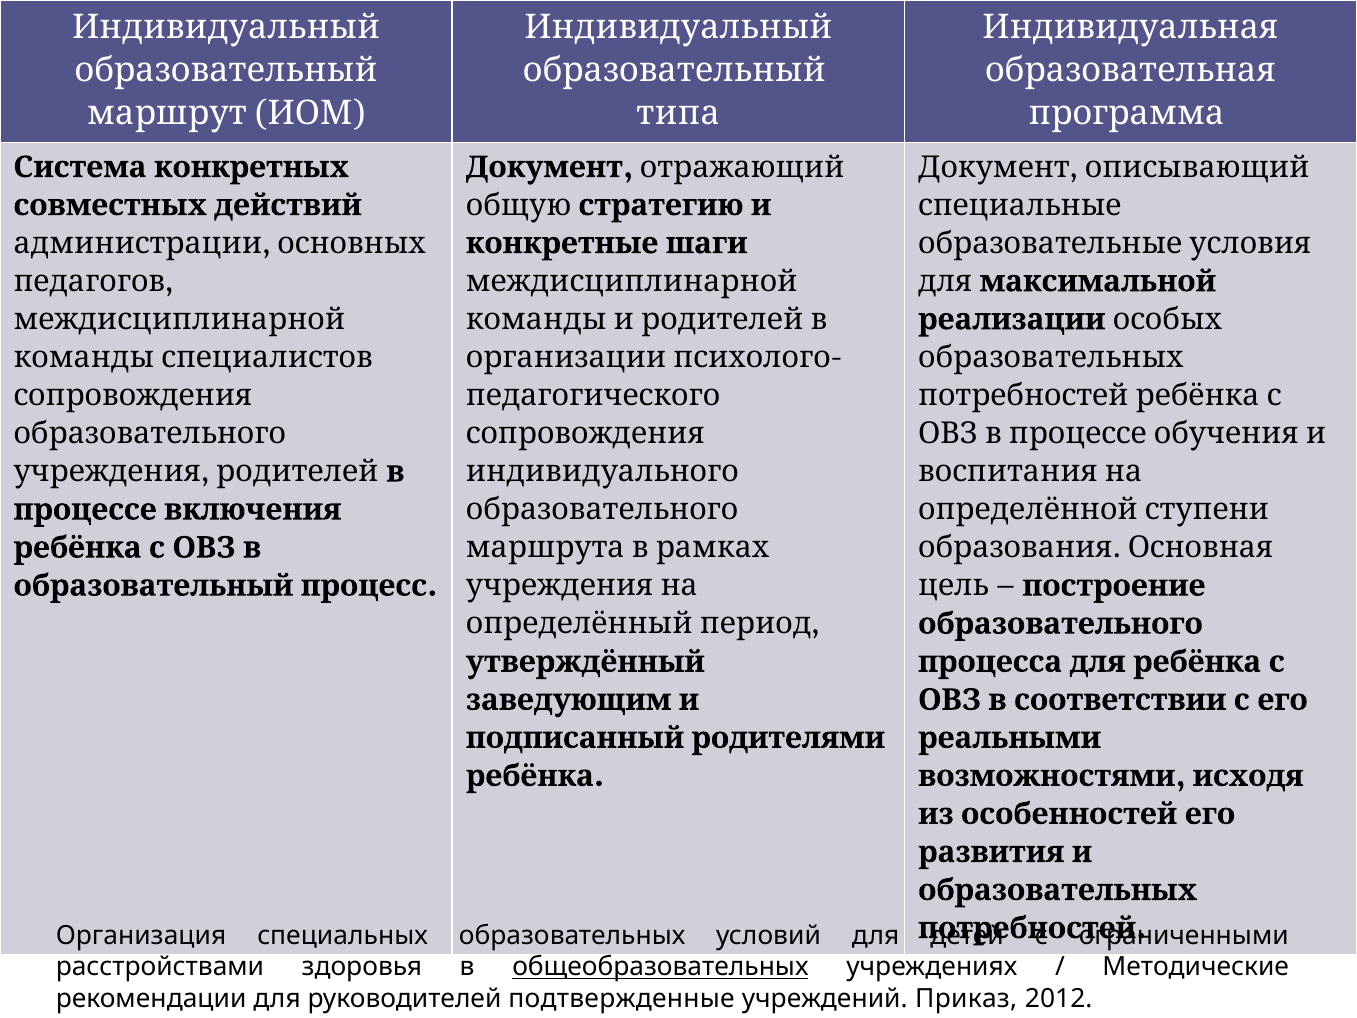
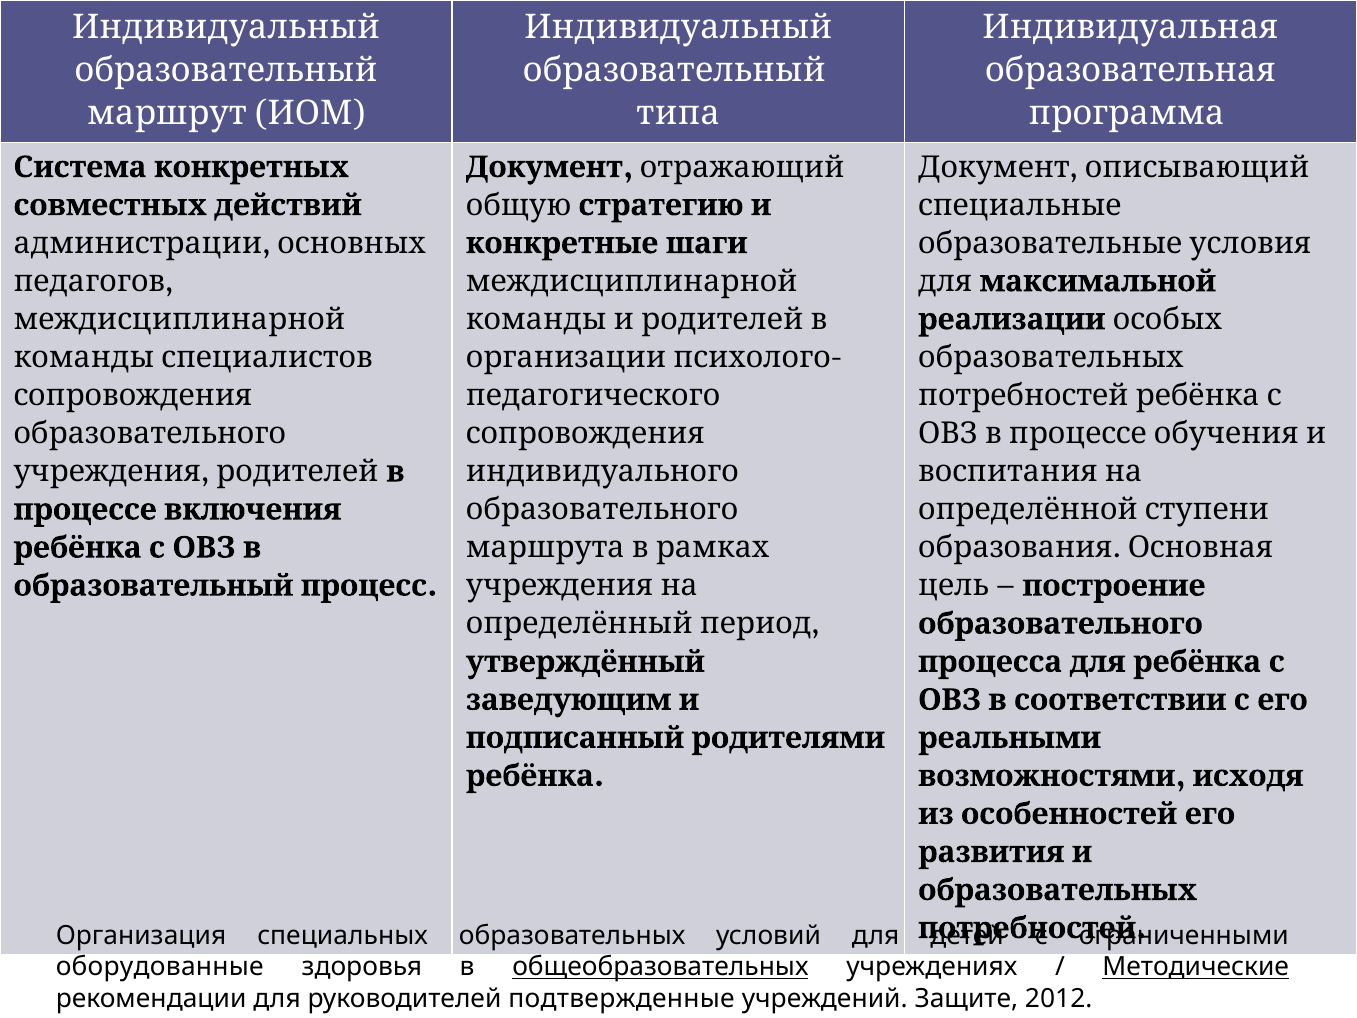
расстройствами: расстройствами -> оборудованные
Методические underline: none -> present
Приказ: Приказ -> Защите
